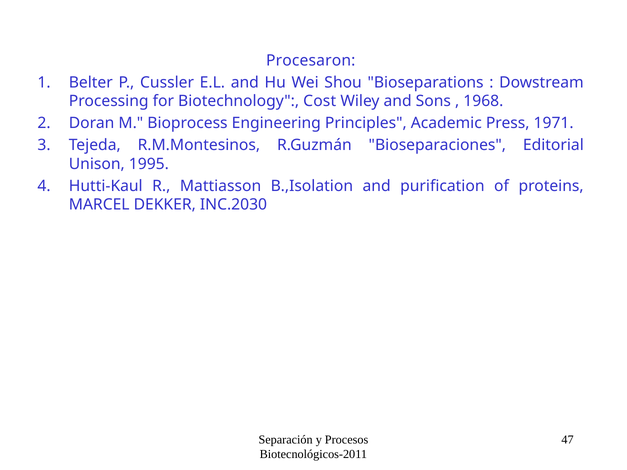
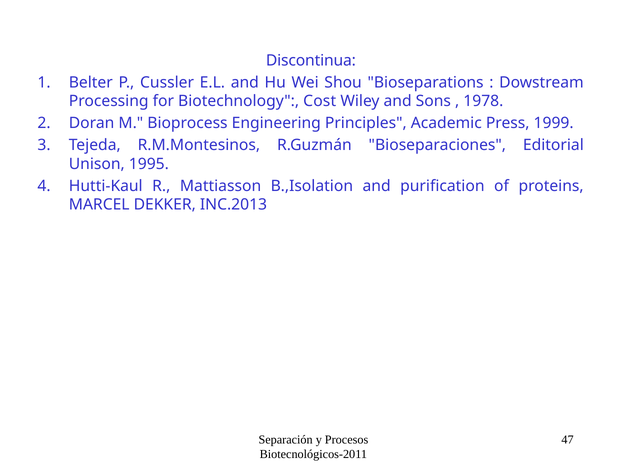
Procesaron: Procesaron -> Discontinua
1968: 1968 -> 1978
1971: 1971 -> 1999
INC.2030: INC.2030 -> INC.2013
